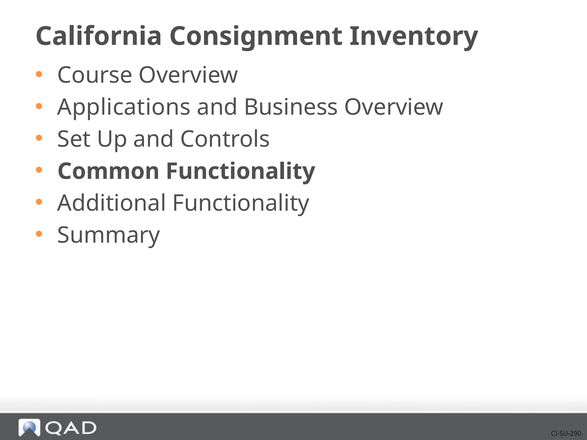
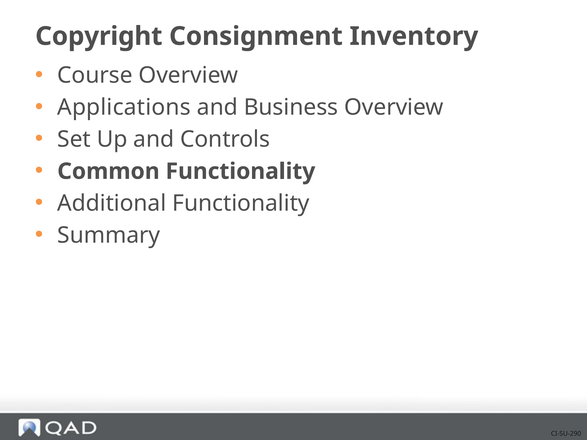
California: California -> Copyright
